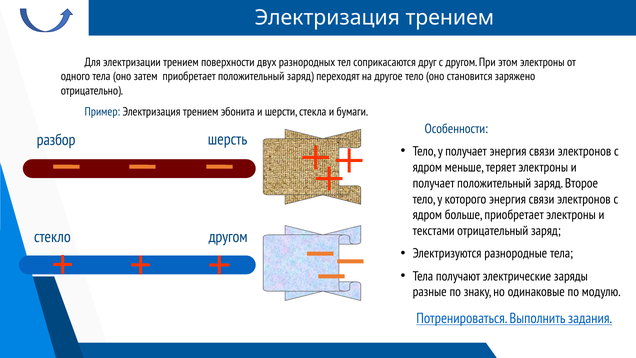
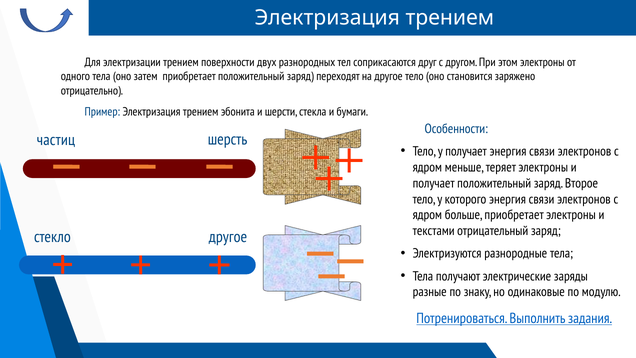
разбор: разбор -> частиц
другом at (228, 237): другом -> другое
